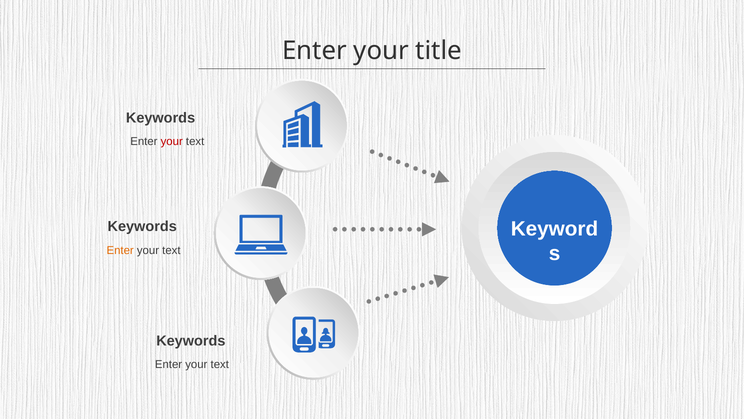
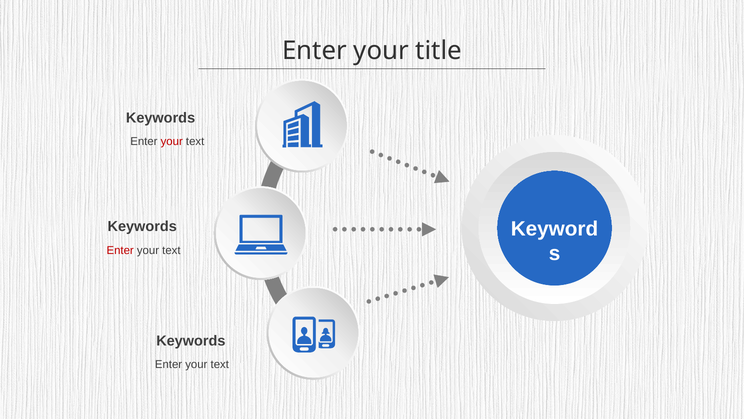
Enter at (120, 250) colour: orange -> red
